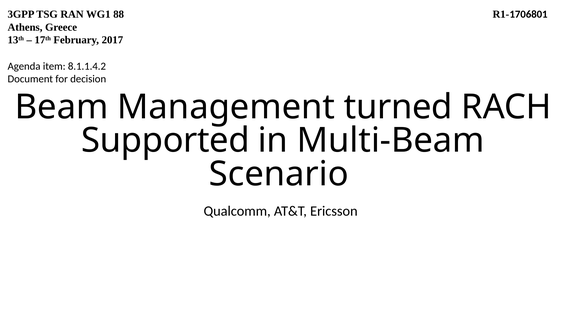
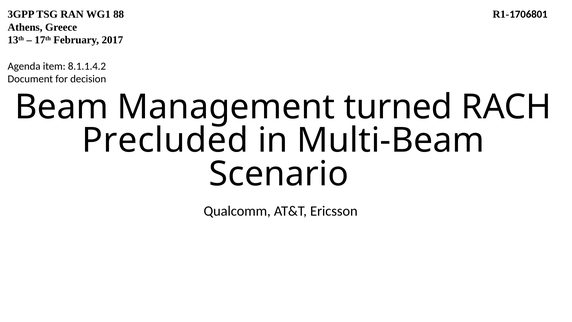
Supported: Supported -> Precluded
